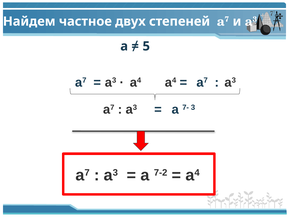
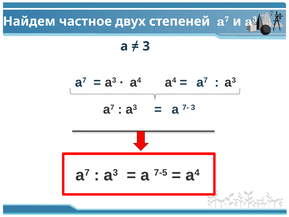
5 at (146, 46): 5 -> 3
7-2: 7-2 -> 7-5
